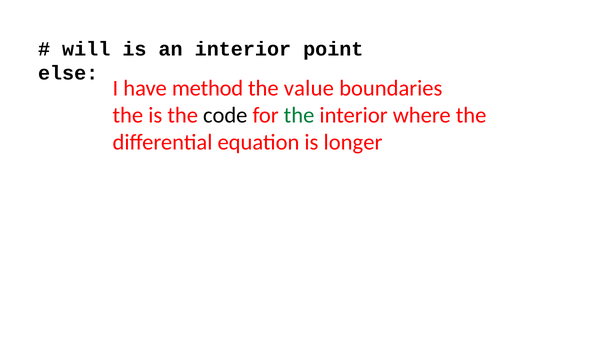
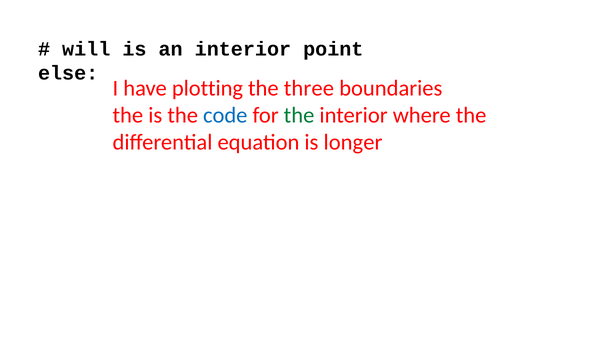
method: method -> plotting
value: value -> three
code colour: black -> blue
